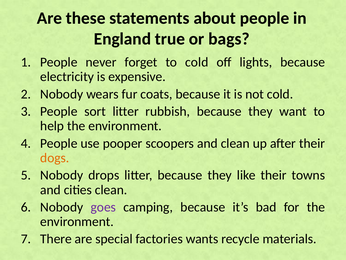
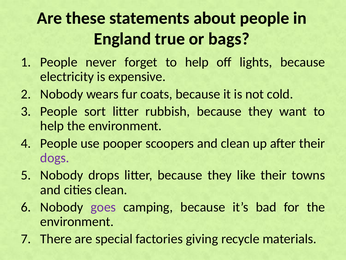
forget to cold: cold -> help
dogs colour: orange -> purple
wants: wants -> giving
